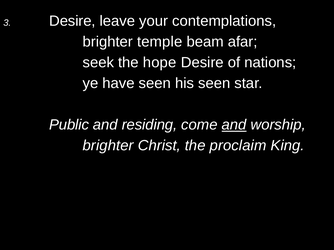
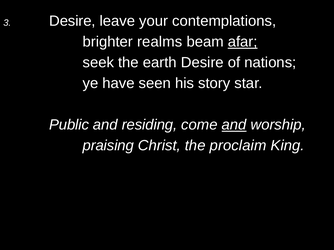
temple: temple -> realms
afar underline: none -> present
hope: hope -> earth
his seen: seen -> story
brighter at (108, 146): brighter -> praising
